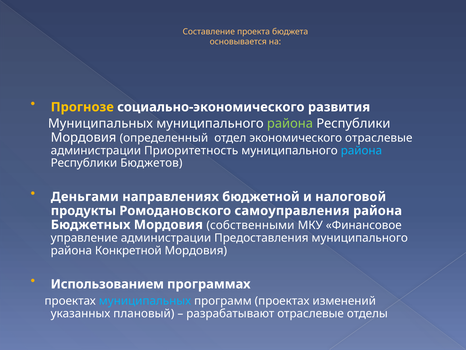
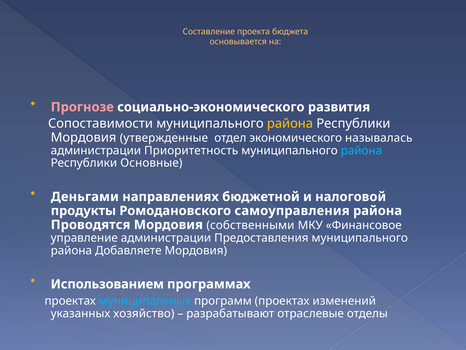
Прогнозе colour: yellow -> pink
Муниципальных at (100, 123): Муниципальных -> Сопоставимости
района at (290, 123) colour: light green -> yellow
определенный: определенный -> утвержденные
экономического отраслевые: отраслевые -> называлась
Бюджетов: Бюджетов -> Основные
Бюджетных: Бюджетных -> Проводятся
Конкретной: Конкретной -> Добавляете
плановый: плановый -> хозяйство
